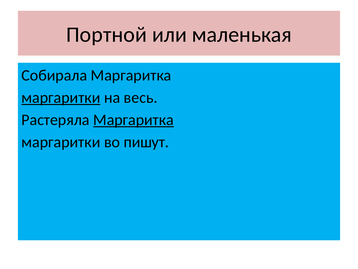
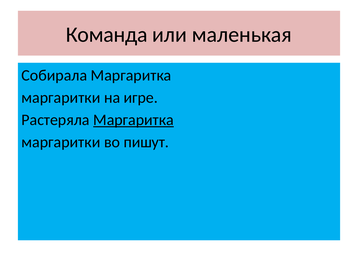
Портной: Портной -> Команда
маргаритки at (61, 97) underline: present -> none
весь: весь -> игре
